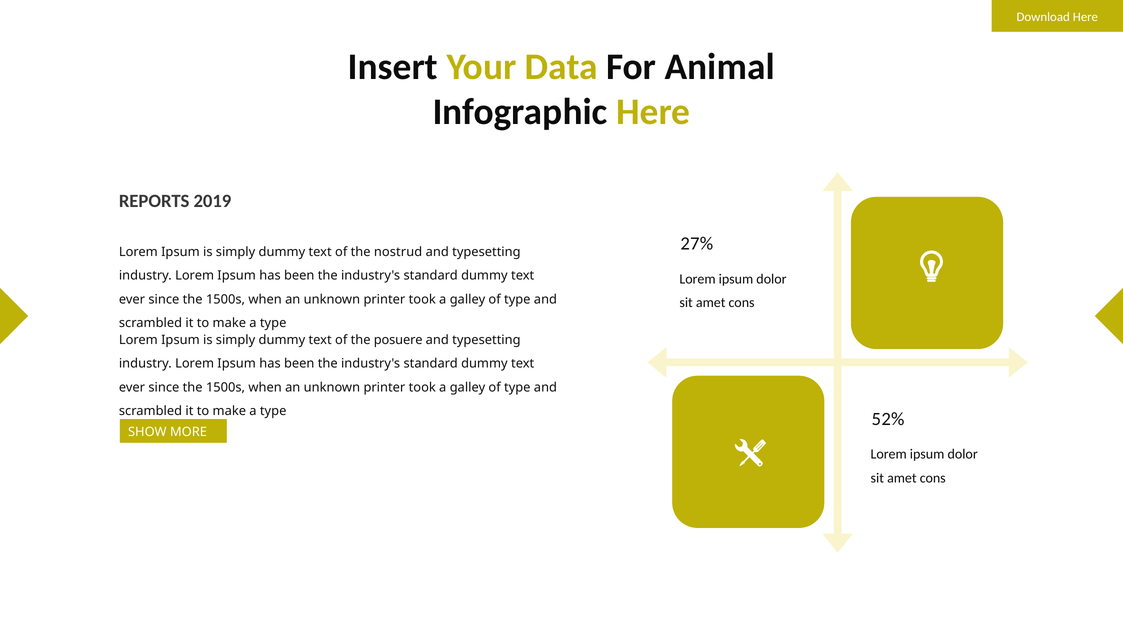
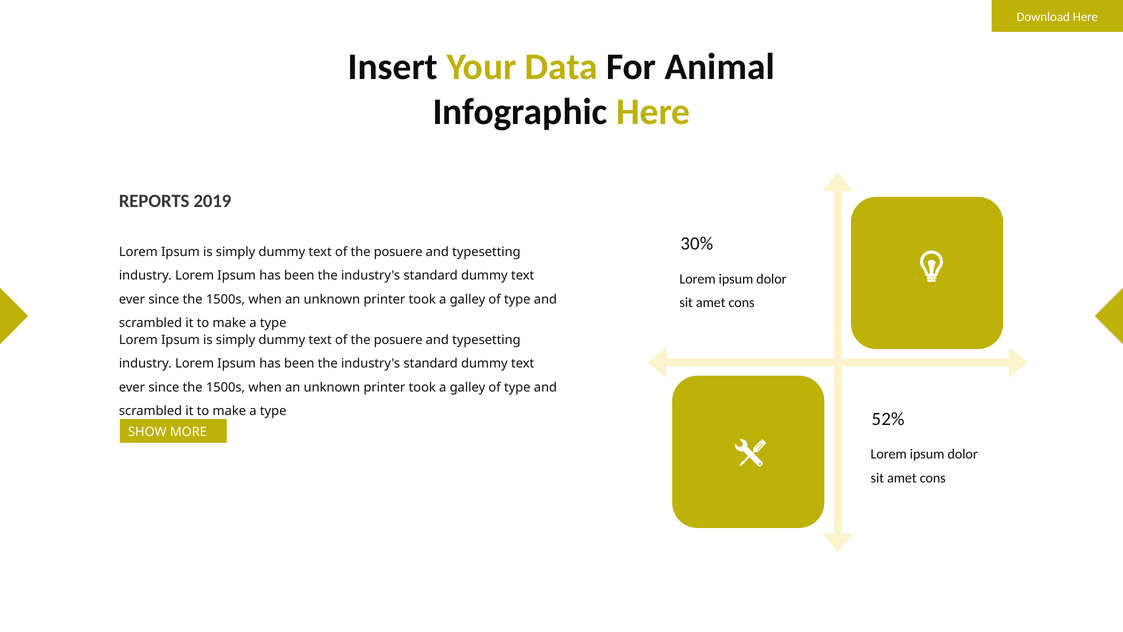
27%: 27% -> 30%
nostrud at (398, 252): nostrud -> posuere
